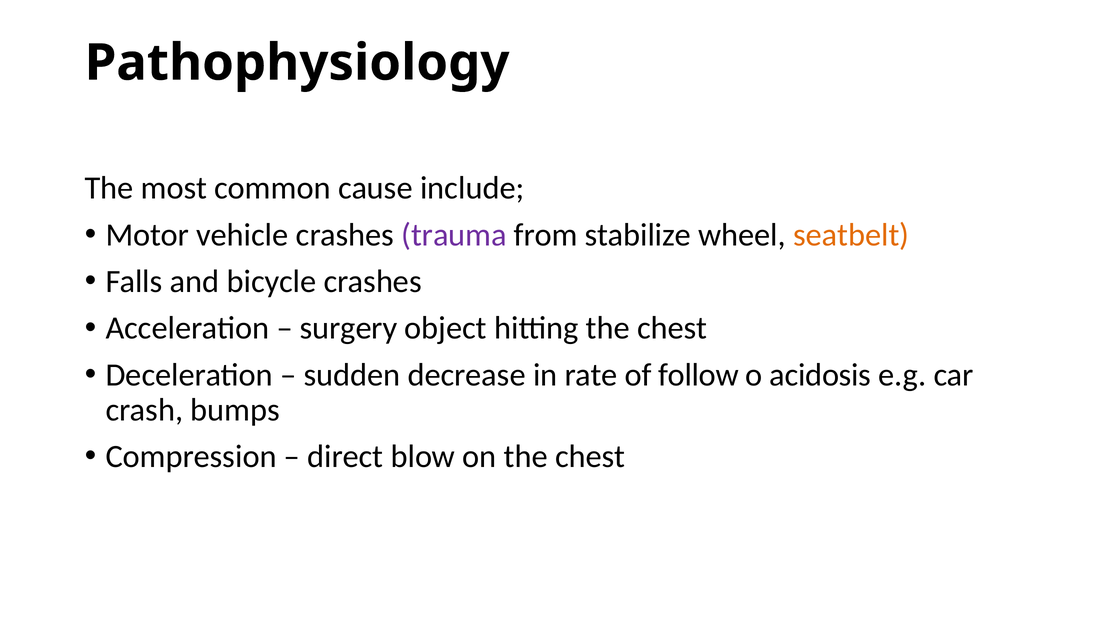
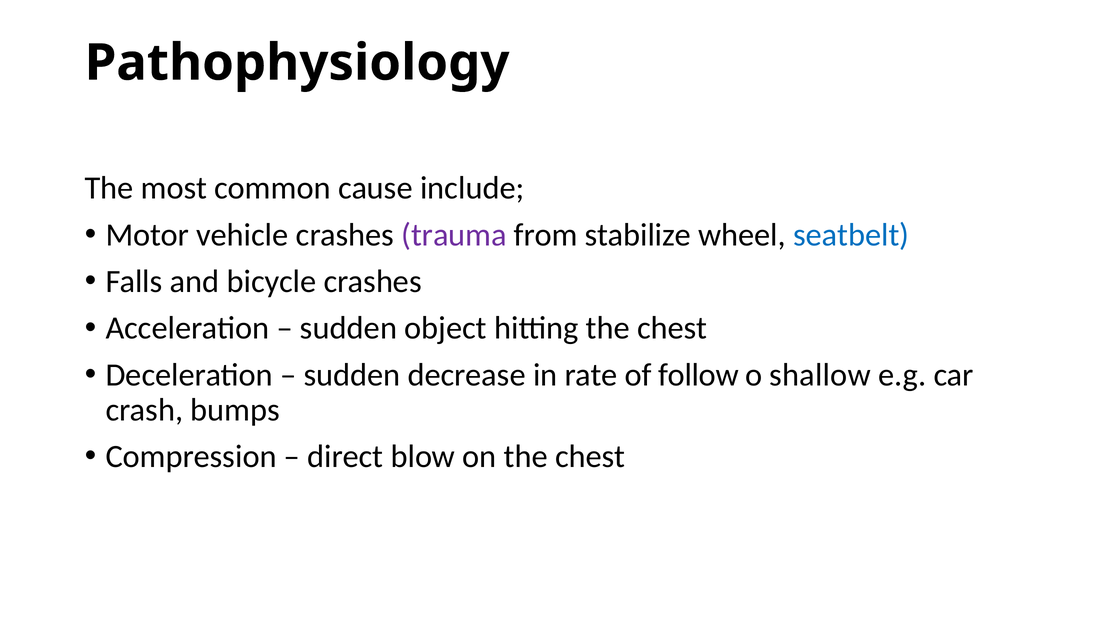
seatbelt colour: orange -> blue
surgery at (349, 328): surgery -> sudden
acidosis: acidosis -> shallow
